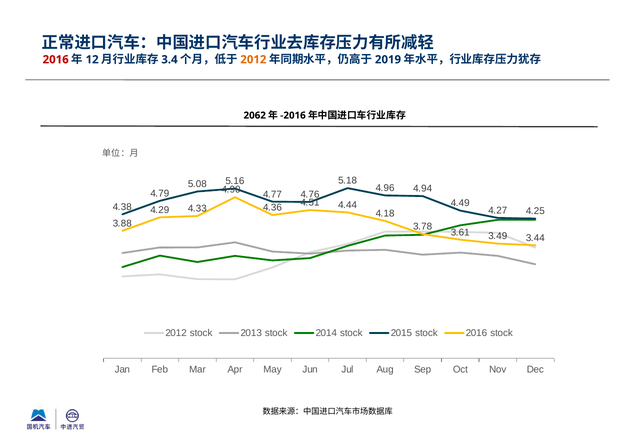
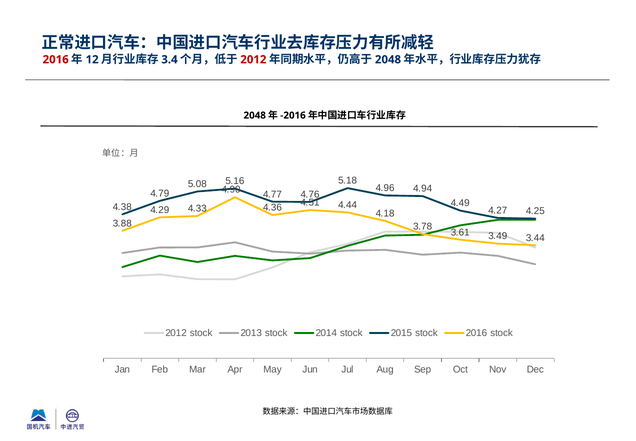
2012 at (253, 59) colour: orange -> red
2019 at (388, 59): 2019 -> 2048
2062 at (255, 115): 2062 -> 2048
